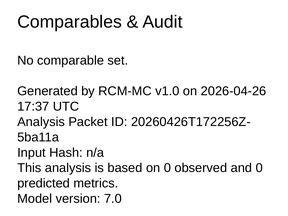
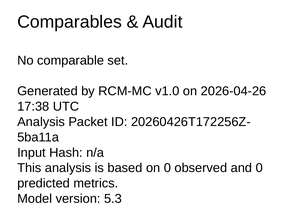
17:37: 17:37 -> 17:38
7.0: 7.0 -> 5.3
